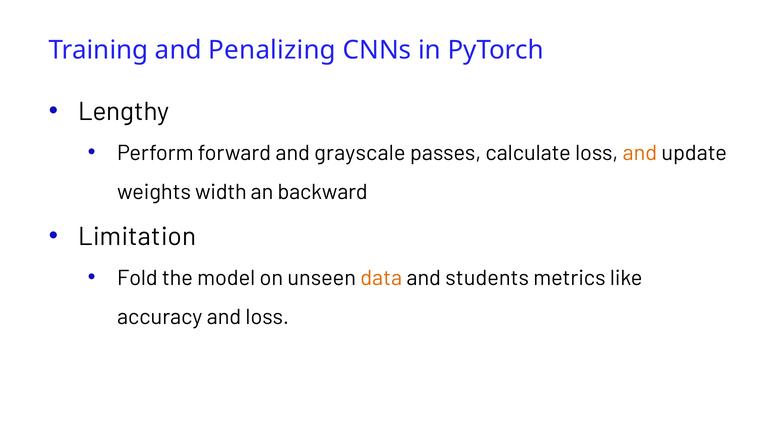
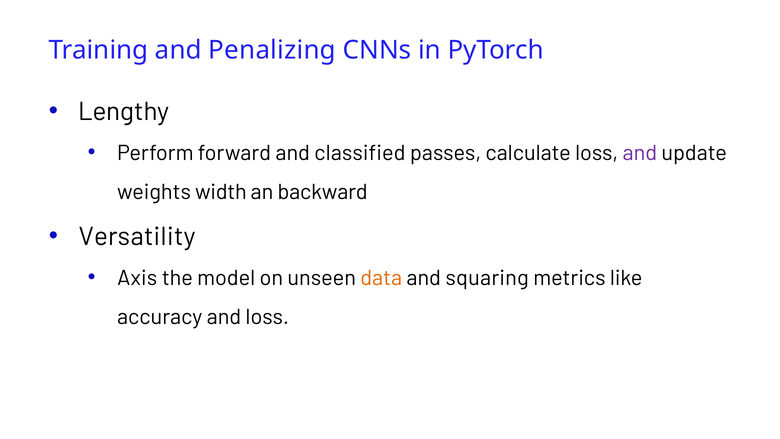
grayscale: grayscale -> classified
and at (640, 153) colour: orange -> purple
Limitation: Limitation -> Versatility
Fold: Fold -> Axis
students: students -> squaring
